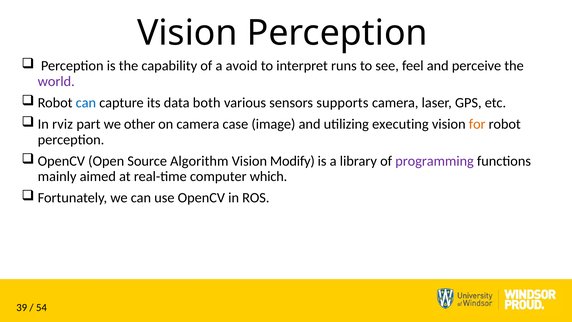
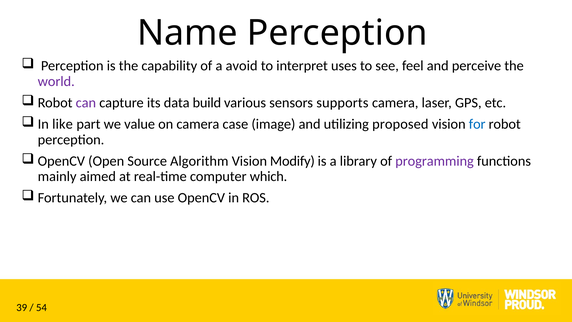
Vision at (187, 33): Vision -> Name
runs: runs -> uses
can at (86, 103) colour: blue -> purple
both: both -> build
rviz: rviz -> like
other: other -> value
executing: executing -> proposed
for colour: orange -> blue
